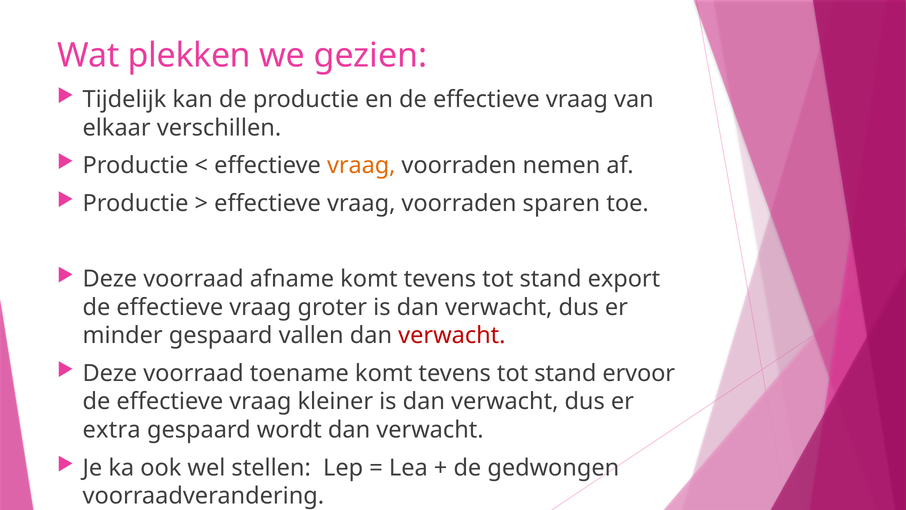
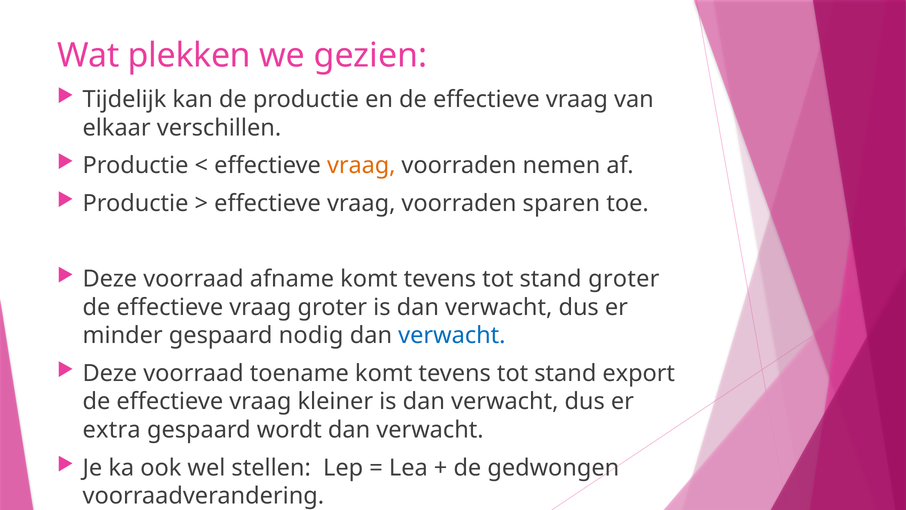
stand export: export -> groter
vallen: vallen -> nodig
verwacht at (452, 335) colour: red -> blue
ervoor: ervoor -> export
